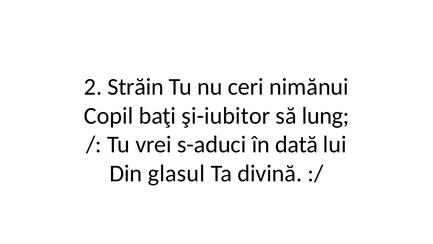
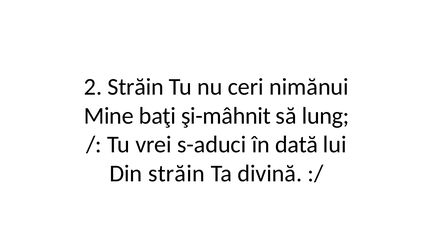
Copil: Copil -> Mine
şi-iubitor: şi-iubitor -> şi-mâhnit
Din glasul: glasul -> străin
